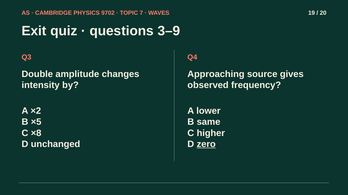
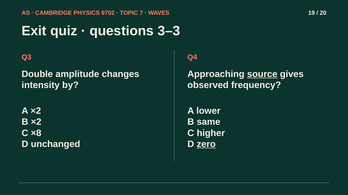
3–9: 3–9 -> 3–3
source underline: none -> present
B ×5: ×5 -> ×2
